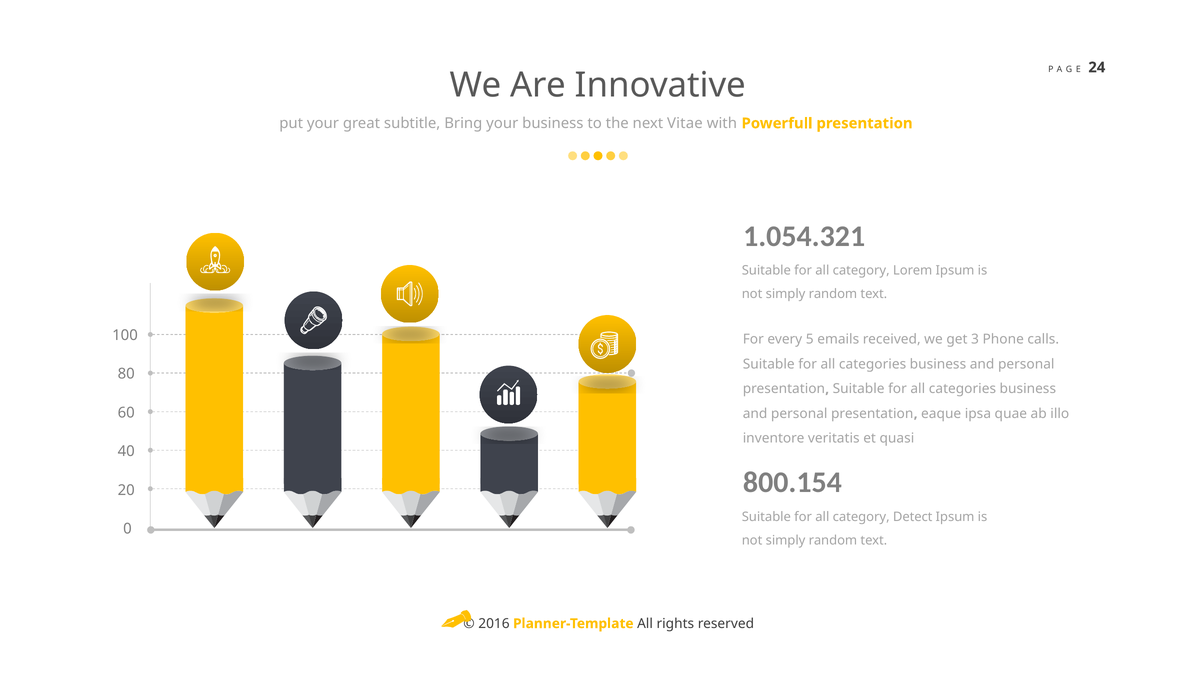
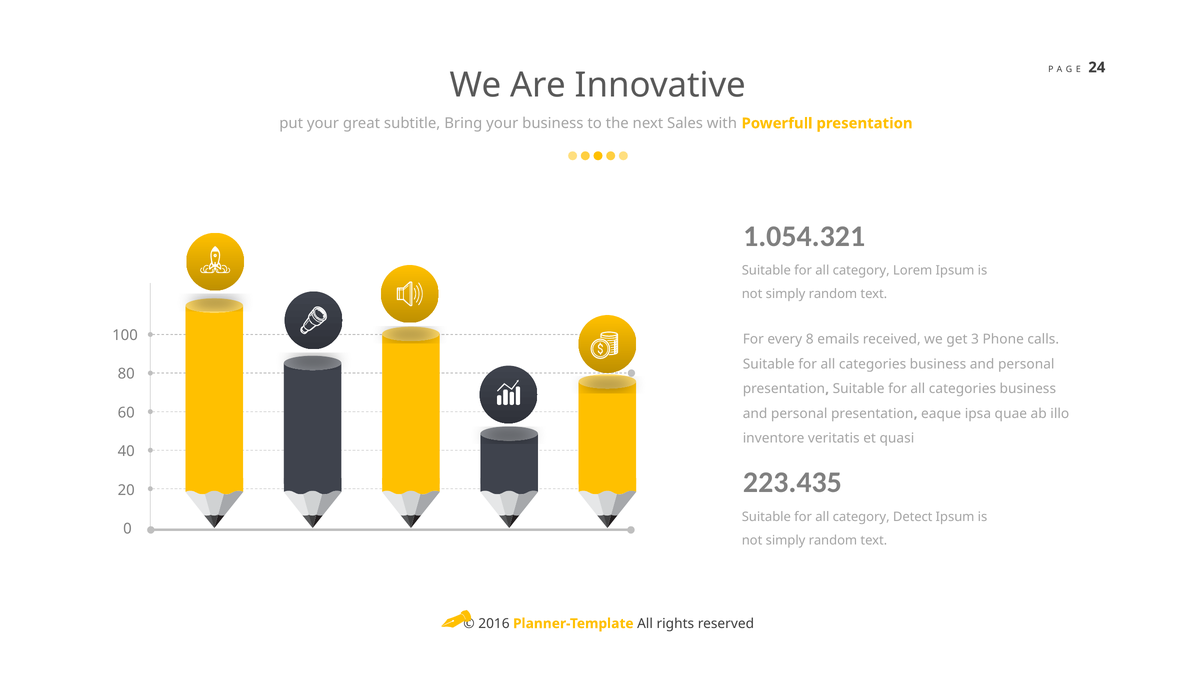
Vitae: Vitae -> Sales
5: 5 -> 8
800.154: 800.154 -> 223.435
